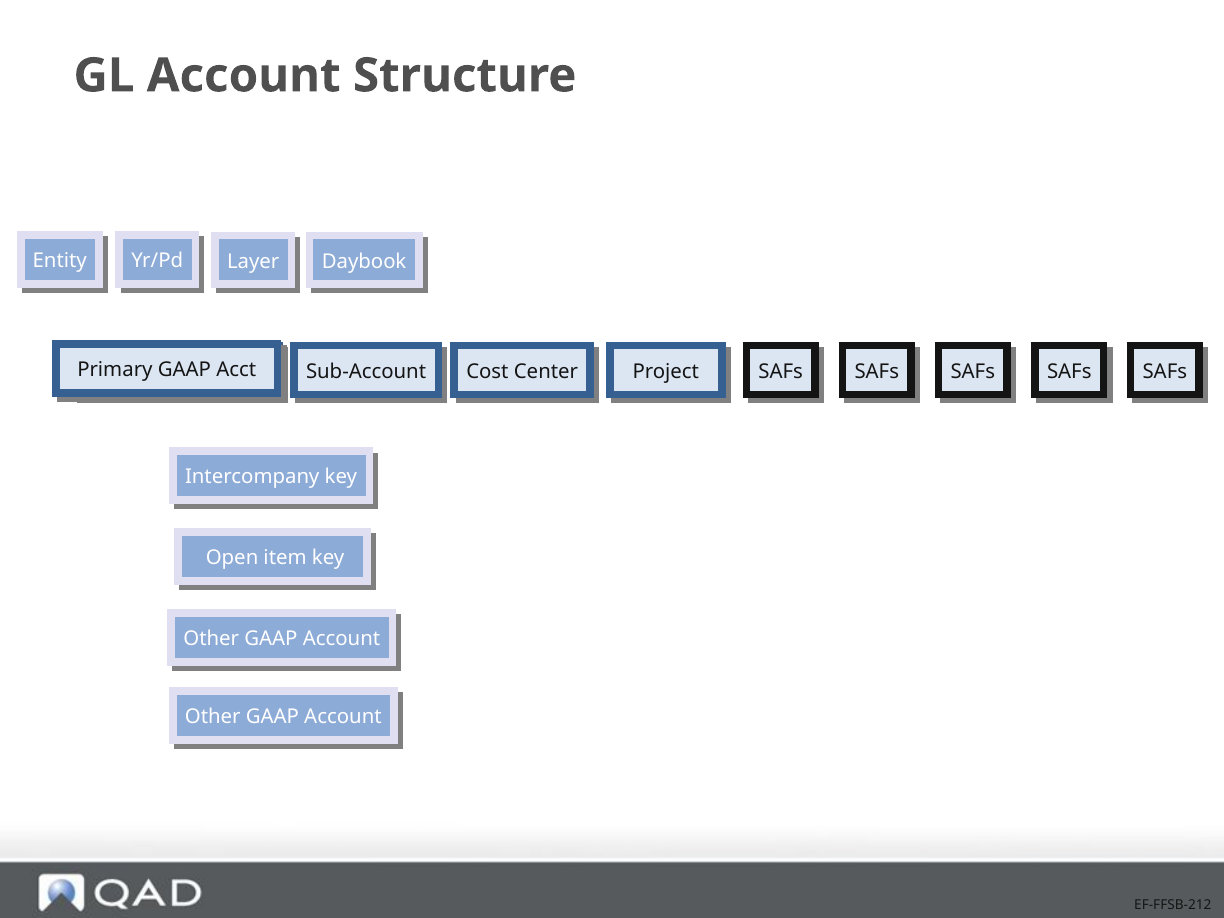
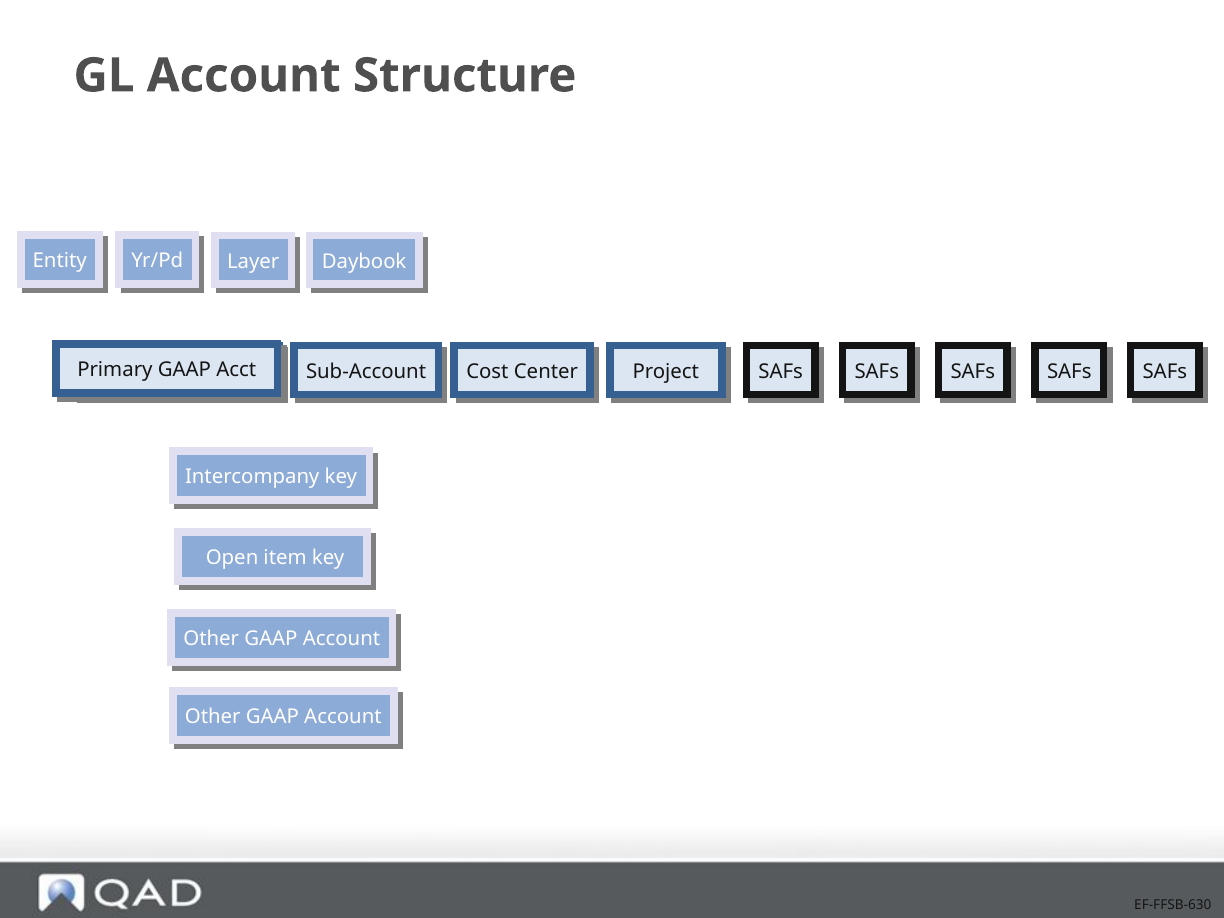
EF-FFSB-212: EF-FFSB-212 -> EF-FFSB-630
